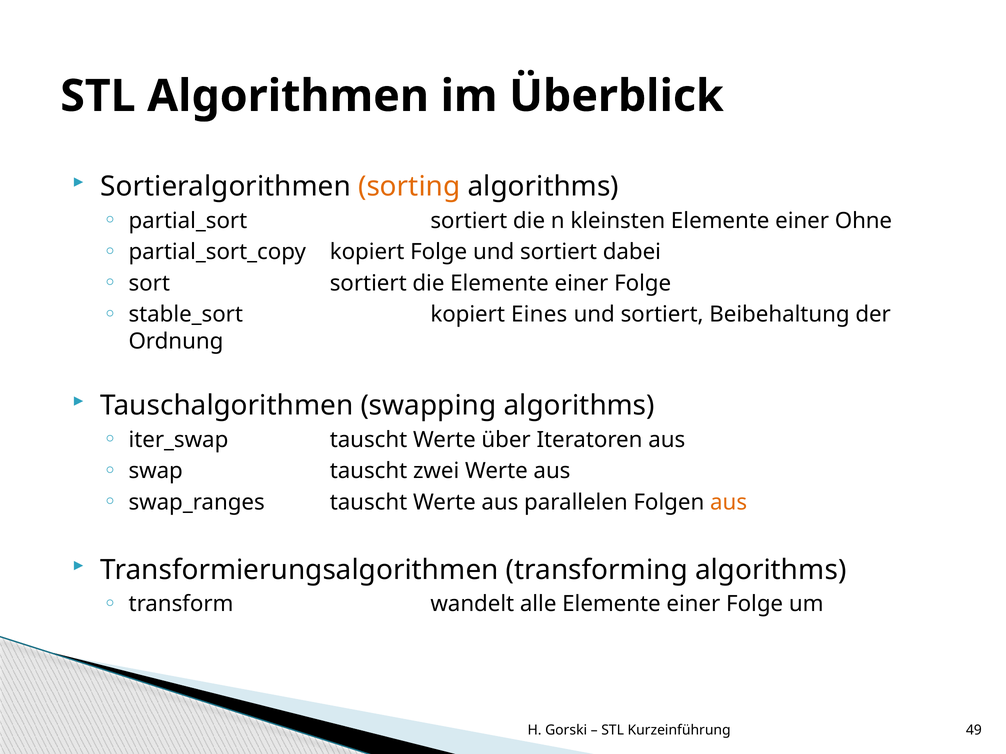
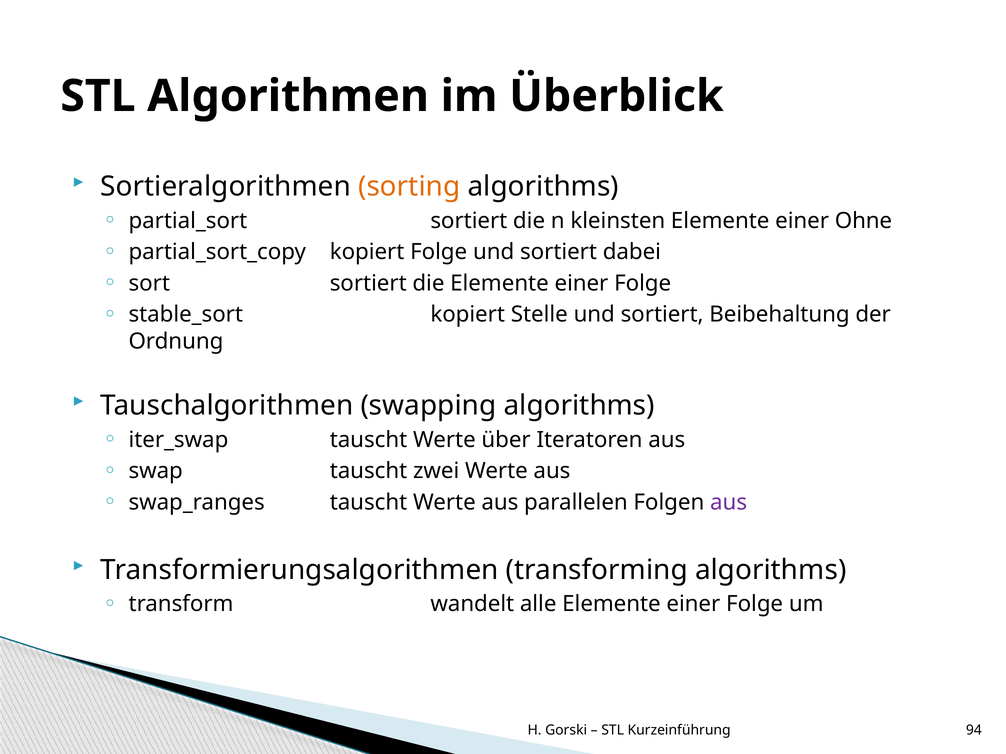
Eines: Eines -> Stelle
aus at (729, 503) colour: orange -> purple
49: 49 -> 94
